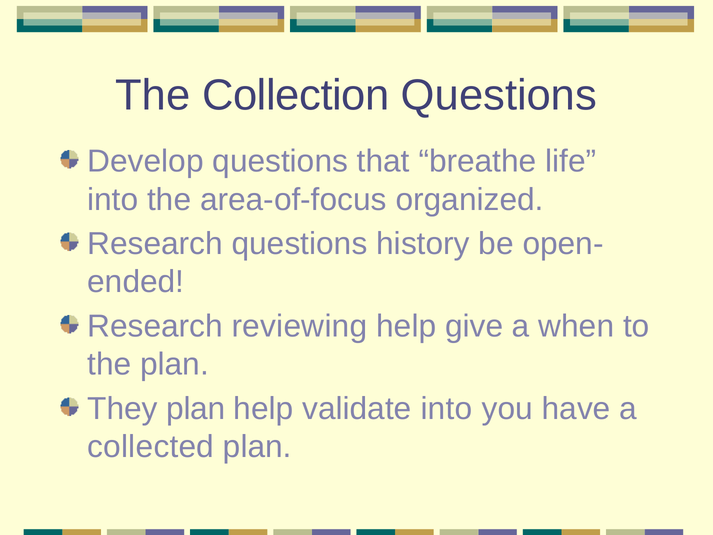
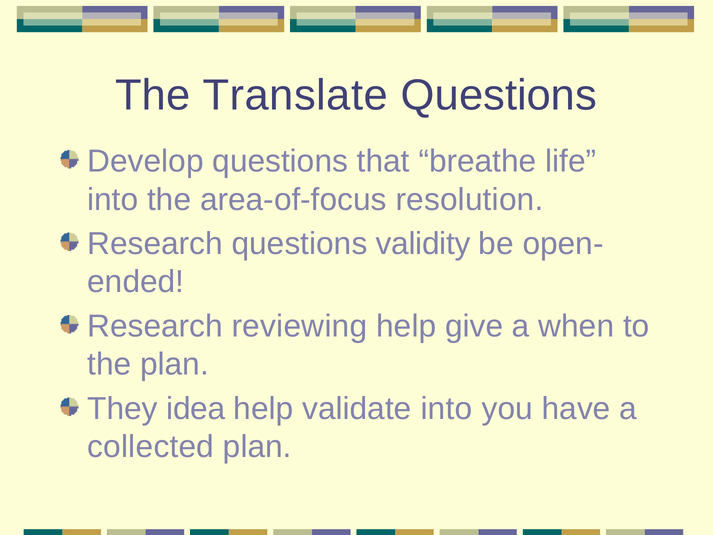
Collection: Collection -> Translate
organized: organized -> resolution
history: history -> validity
They plan: plan -> idea
